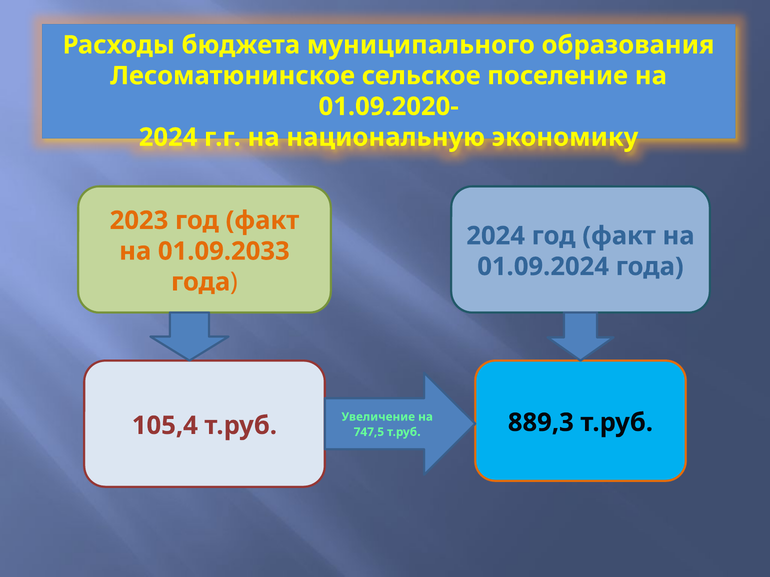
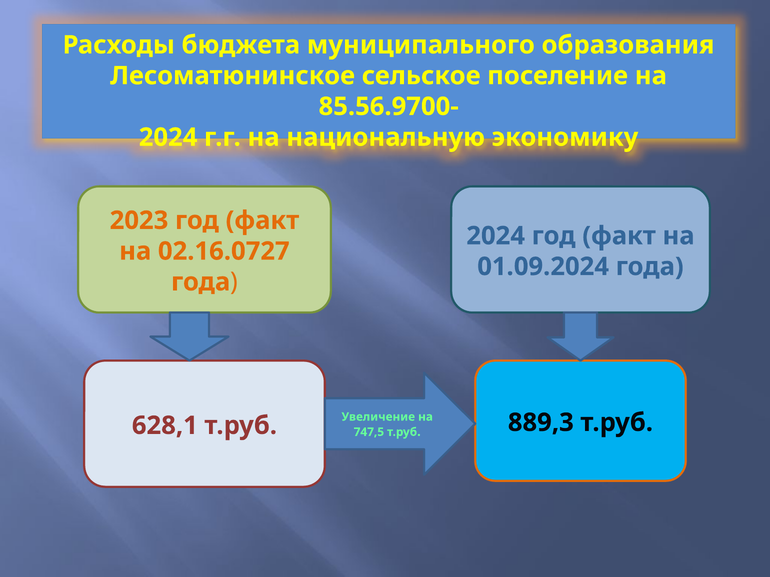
01.09.2020-: 01.09.2020- -> 85.56.9700-
01.09.2033: 01.09.2033 -> 02.16.0727
105,4: 105,4 -> 628,1
